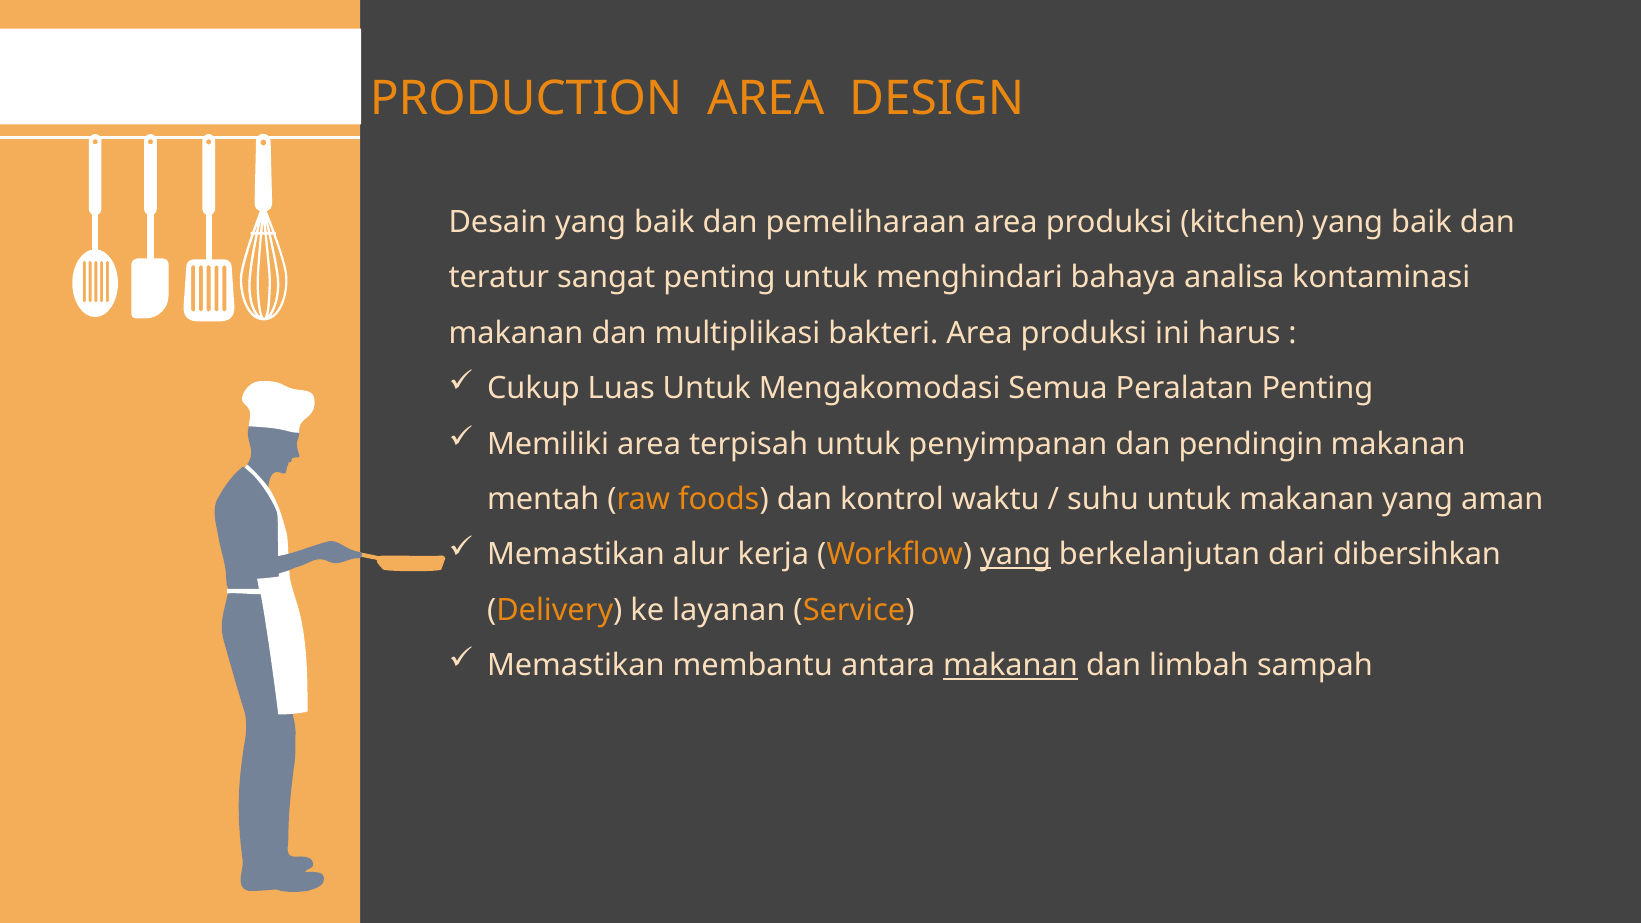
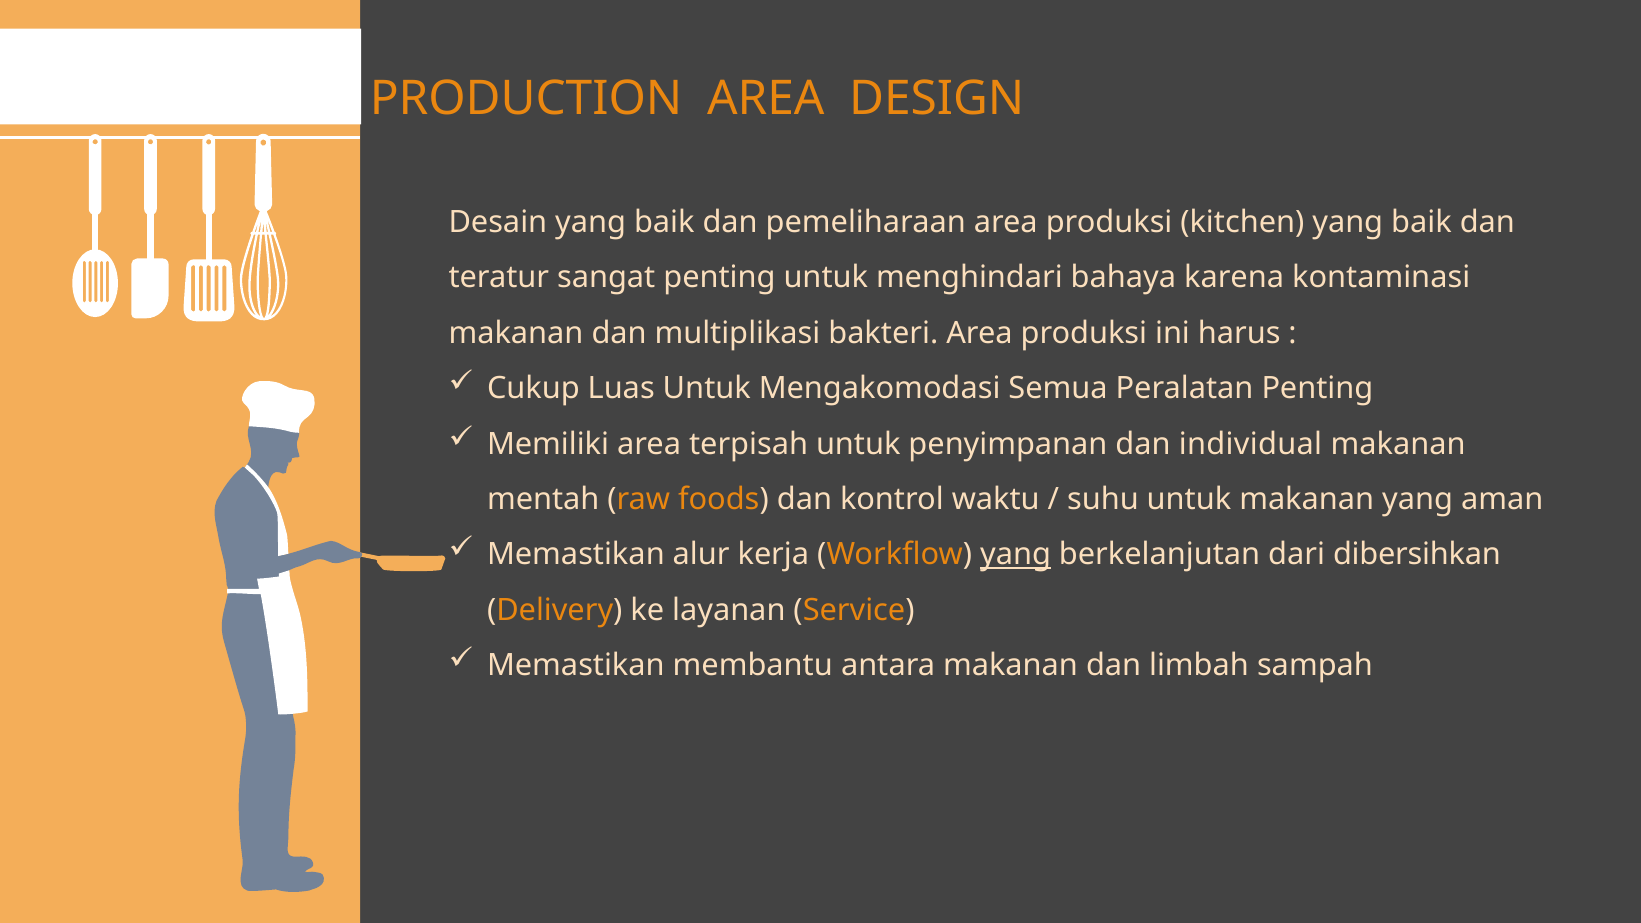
analisa: analisa -> karena
pendingin: pendingin -> individual
makanan at (1011, 665) underline: present -> none
